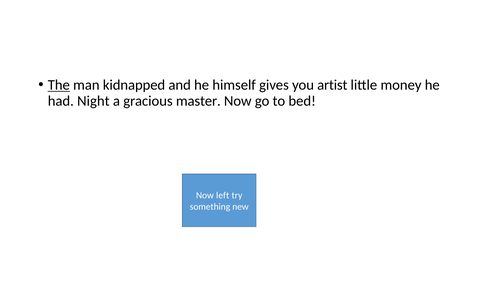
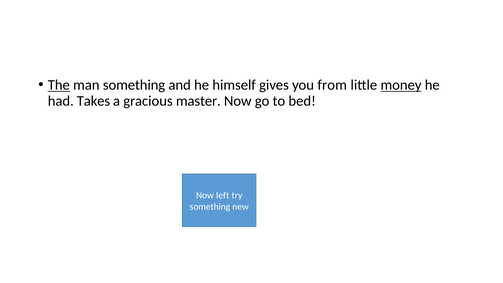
man kidnapped: kidnapped -> something
artist: artist -> from
money underline: none -> present
Night: Night -> Takes
